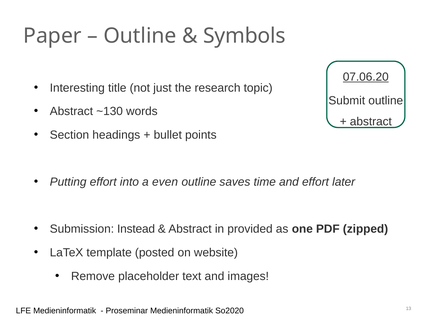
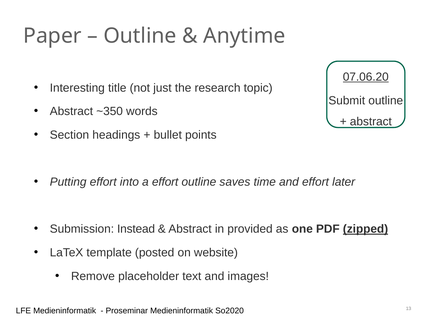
Symbols: Symbols -> Anytime
~130: ~130 -> ~350
a even: even -> effort
zipped underline: none -> present
